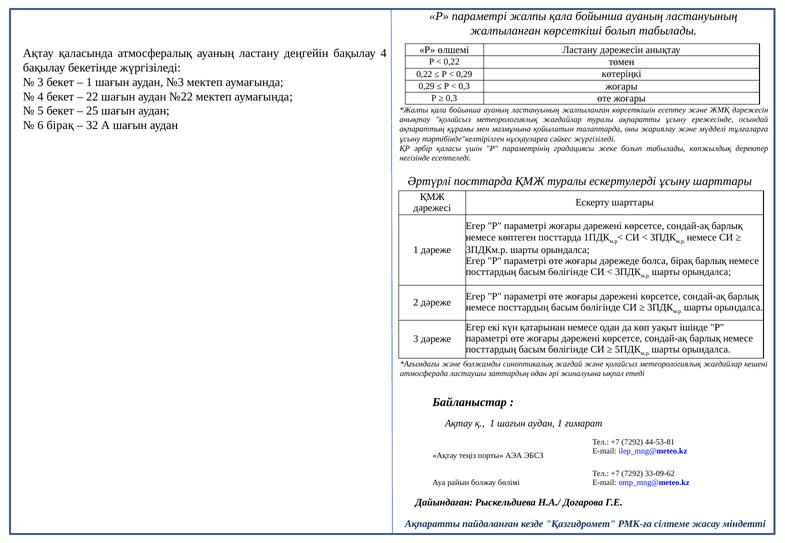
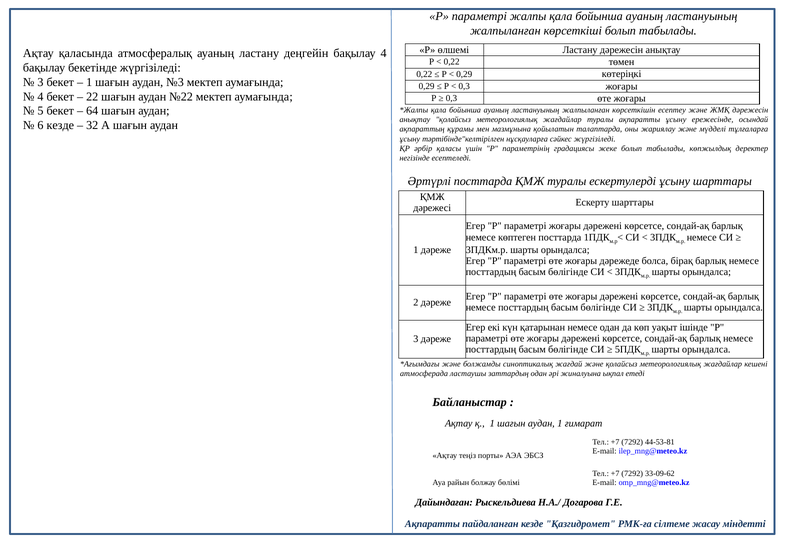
25: 25 -> 64
6 бірақ: бірақ -> кезде
